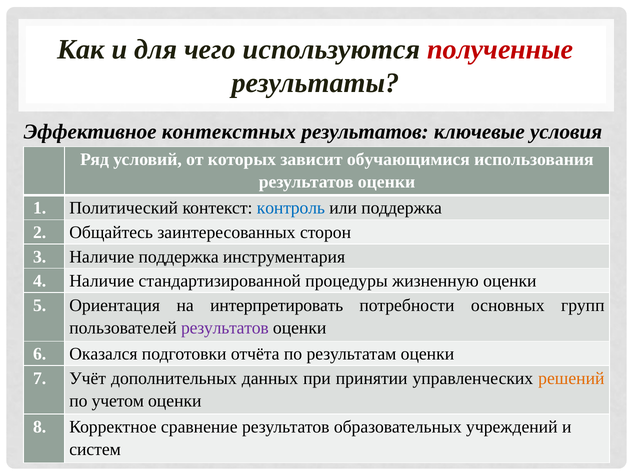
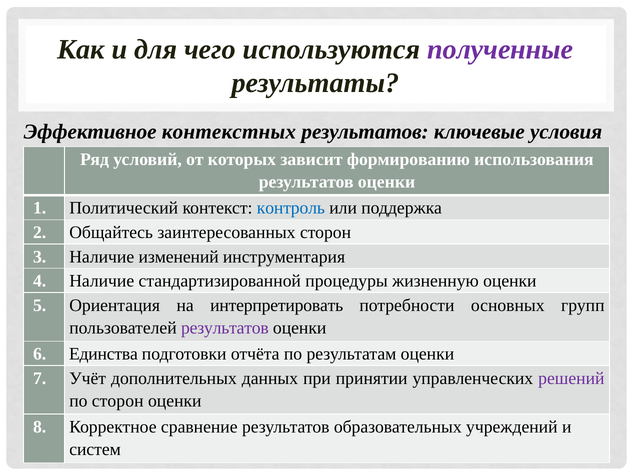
полученные colour: red -> purple
обучающимися: обучающимися -> формированию
Наличие поддержка: поддержка -> изменений
Оказался: Оказался -> Единства
решений colour: orange -> purple
по учетом: учетом -> сторон
